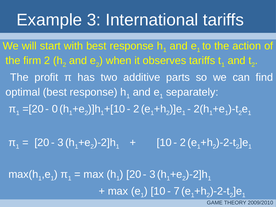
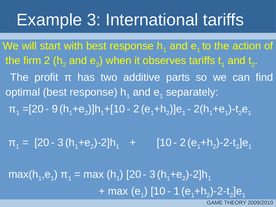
0: 0 -> 9
7 at (177, 191): 7 -> 1
